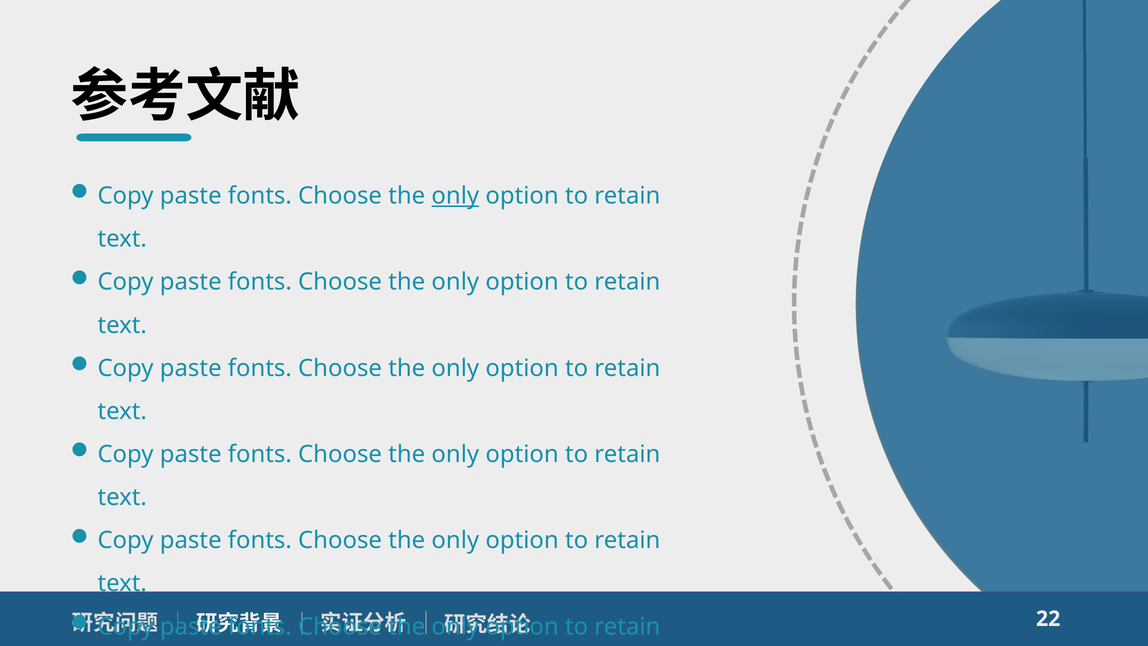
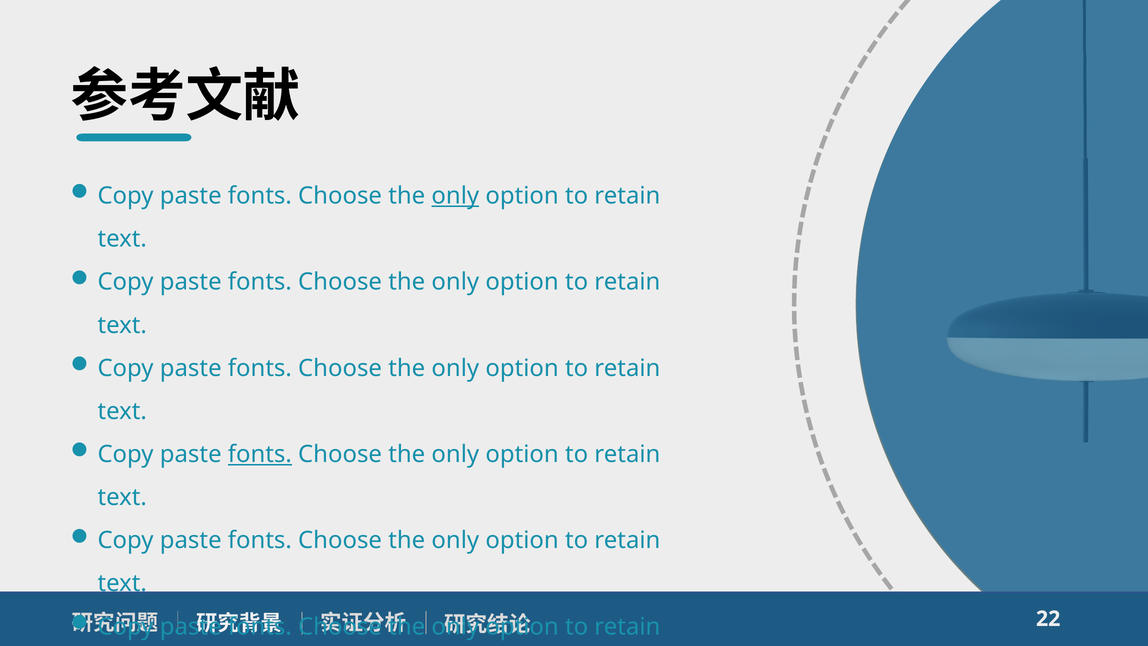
fonts at (260, 454) underline: none -> present
